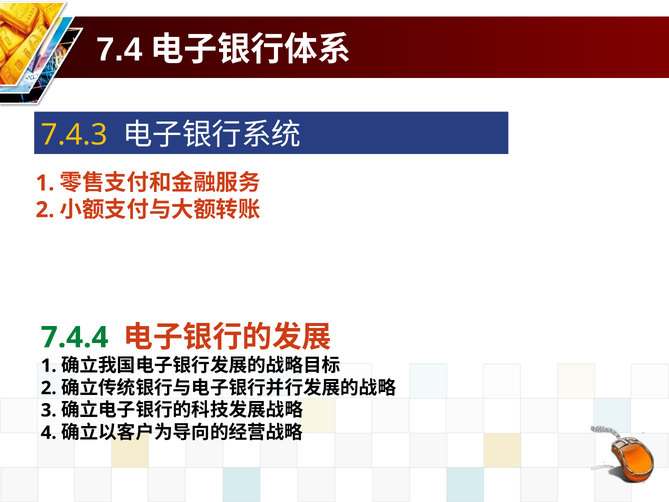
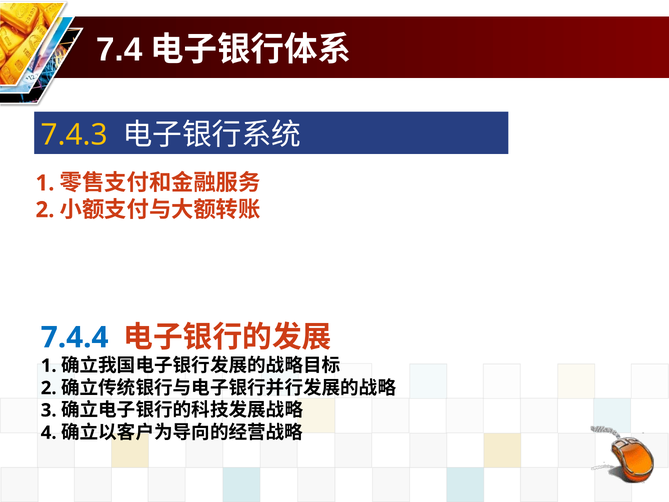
7.4.4 colour: green -> blue
